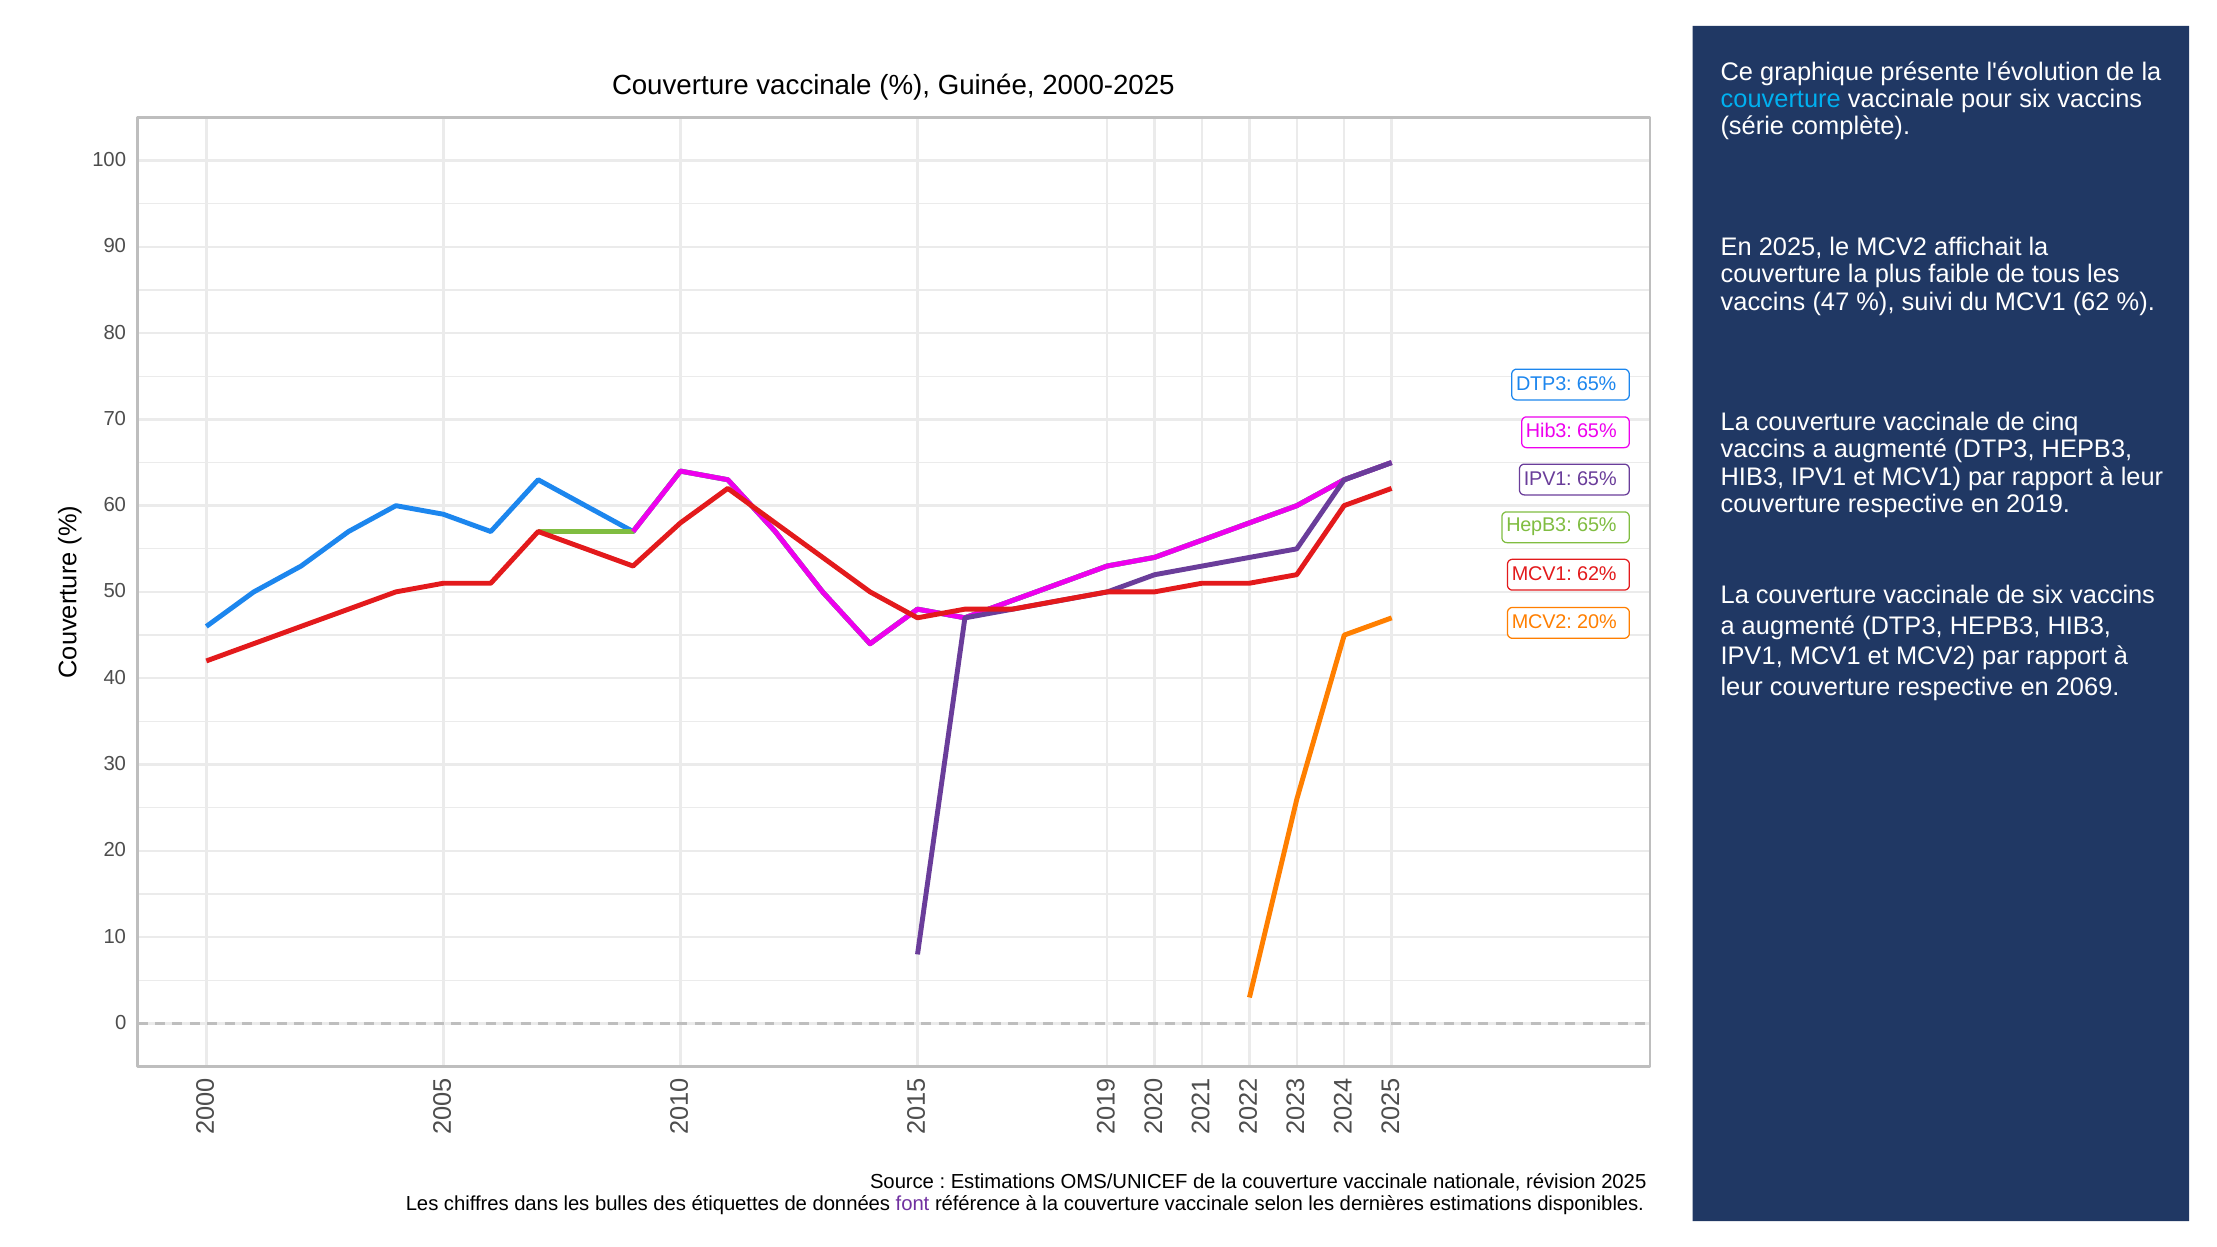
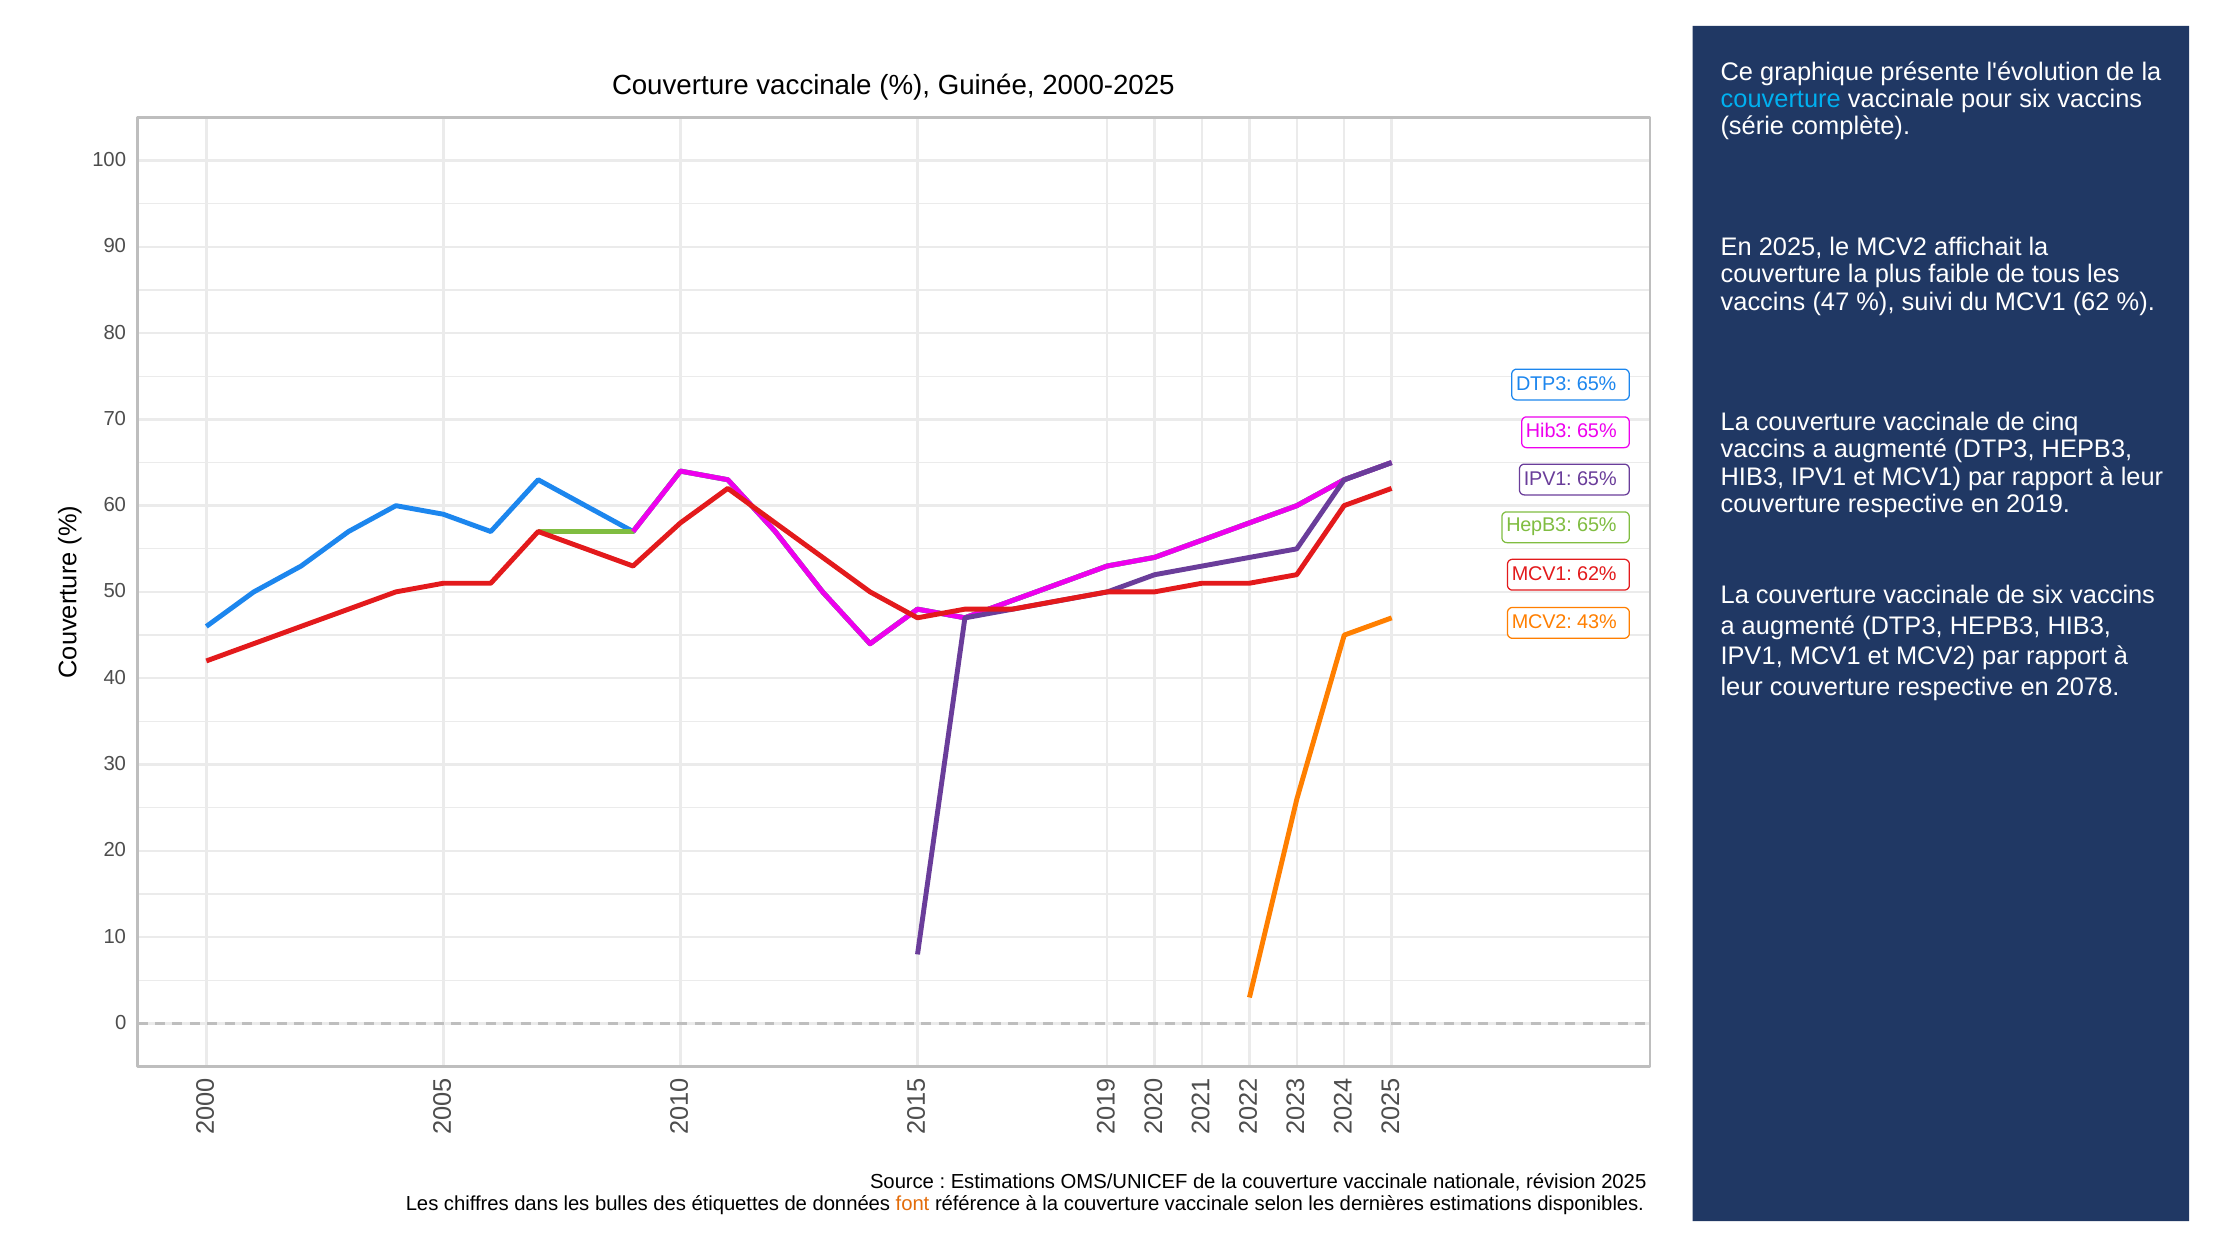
20%: 20% -> 43%
2069: 2069 -> 2078
font colour: purple -> orange
